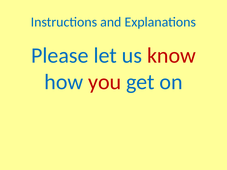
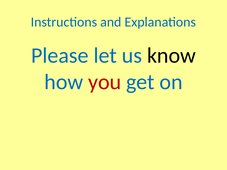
know colour: red -> black
